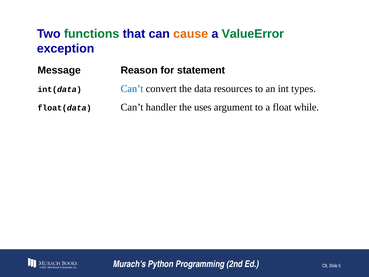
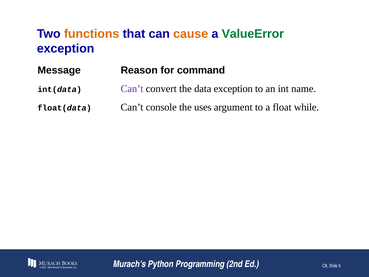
functions colour: green -> orange
statement: statement -> command
Can’t at (132, 89) colour: blue -> purple
data resources: resources -> exception
types: types -> name
handler: handler -> console
